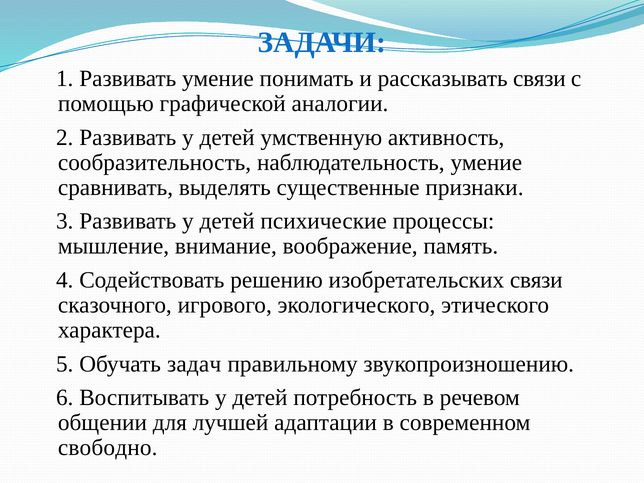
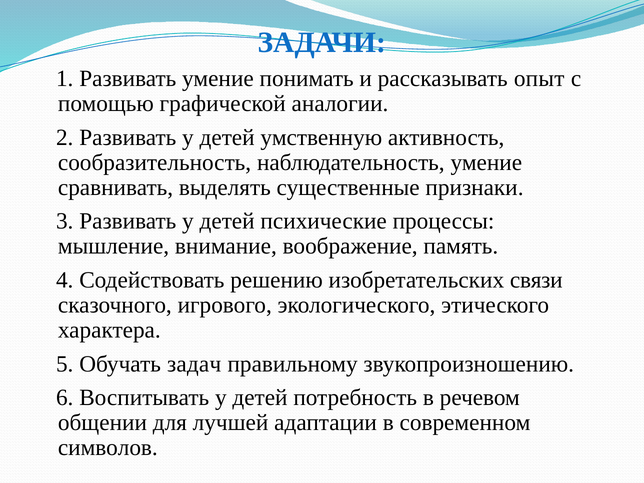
рассказывать связи: связи -> опыт
свободно: свободно -> символов
